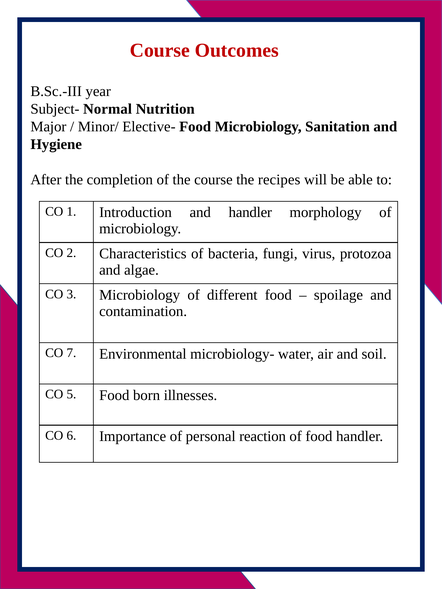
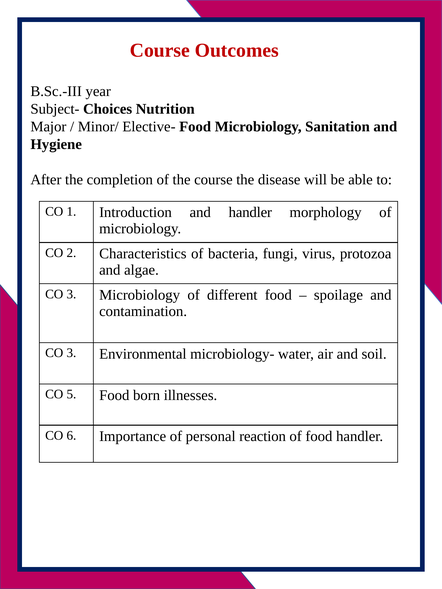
Normal: Normal -> Choices
recipes: recipes -> disease
7 at (71, 353): 7 -> 3
